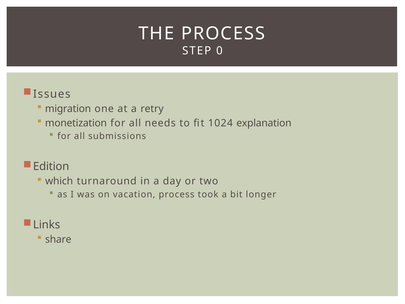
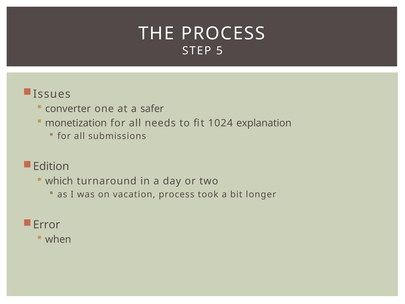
0: 0 -> 5
migration: migration -> converter
retry: retry -> safer
Links: Links -> Error
share: share -> when
